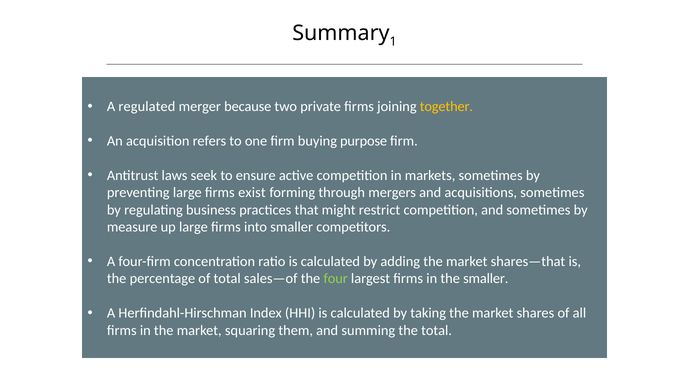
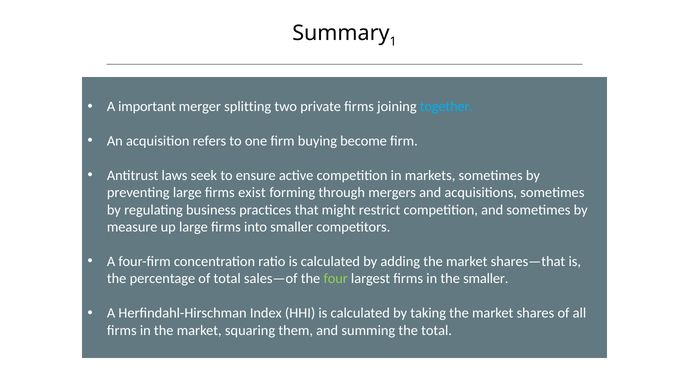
regulated: regulated -> important
because: because -> splitting
together colour: yellow -> light blue
purpose: purpose -> become
